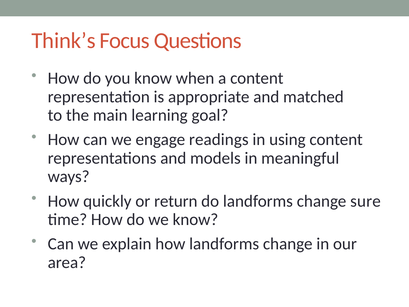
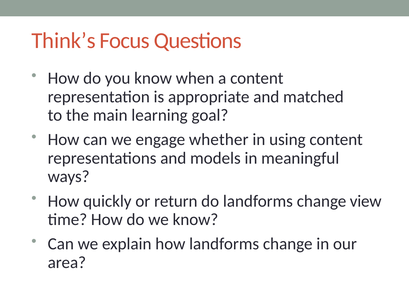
readings: readings -> whether
sure: sure -> view
